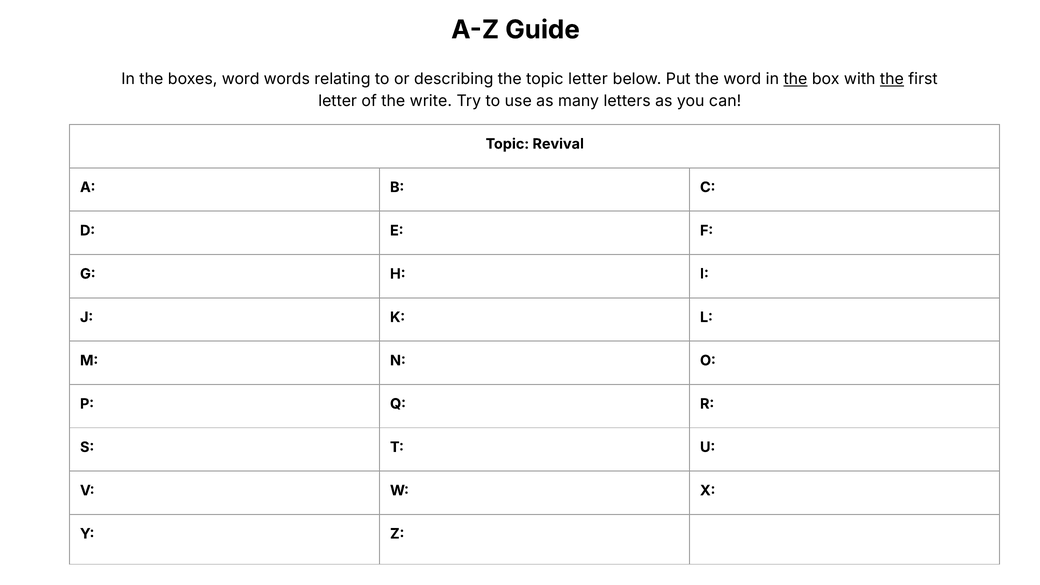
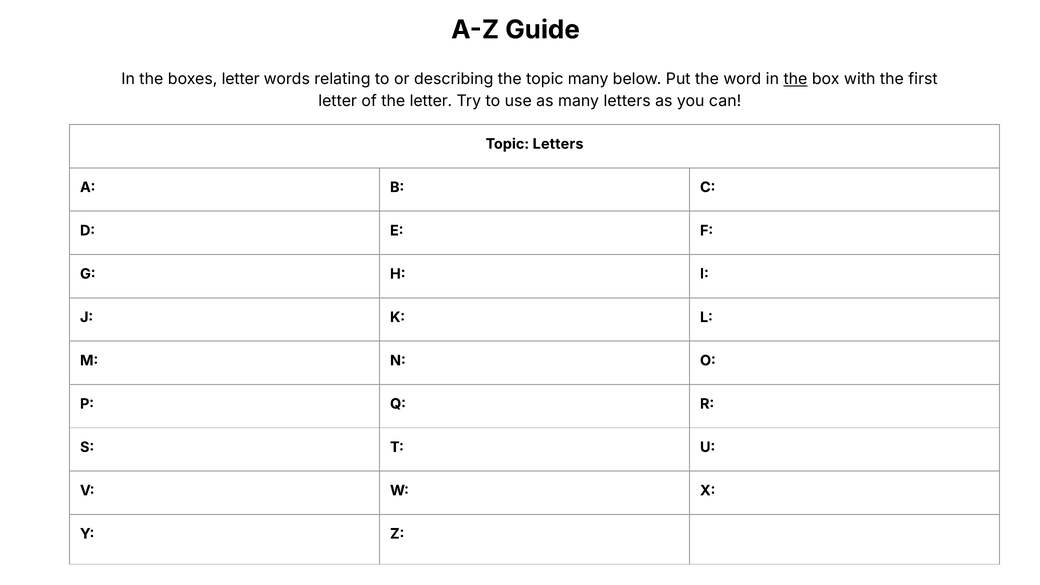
boxes word: word -> letter
topic letter: letter -> many
the at (892, 79) underline: present -> none
the write: write -> letter
Topic Revival: Revival -> Letters
